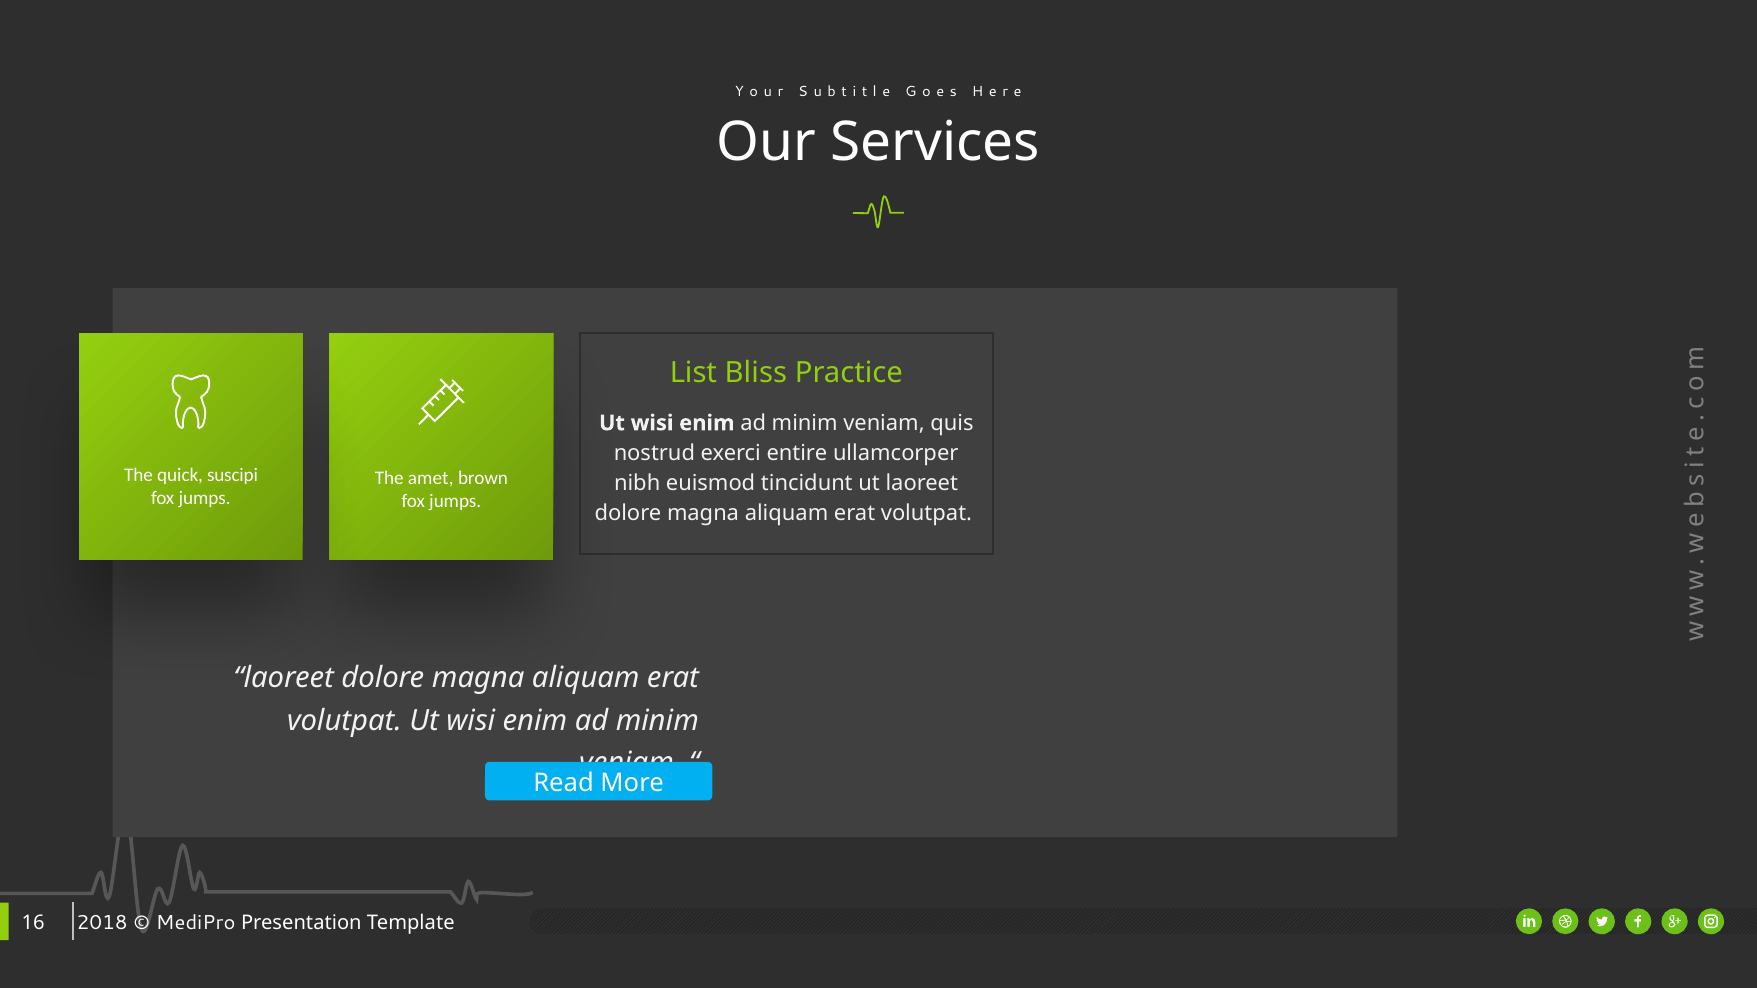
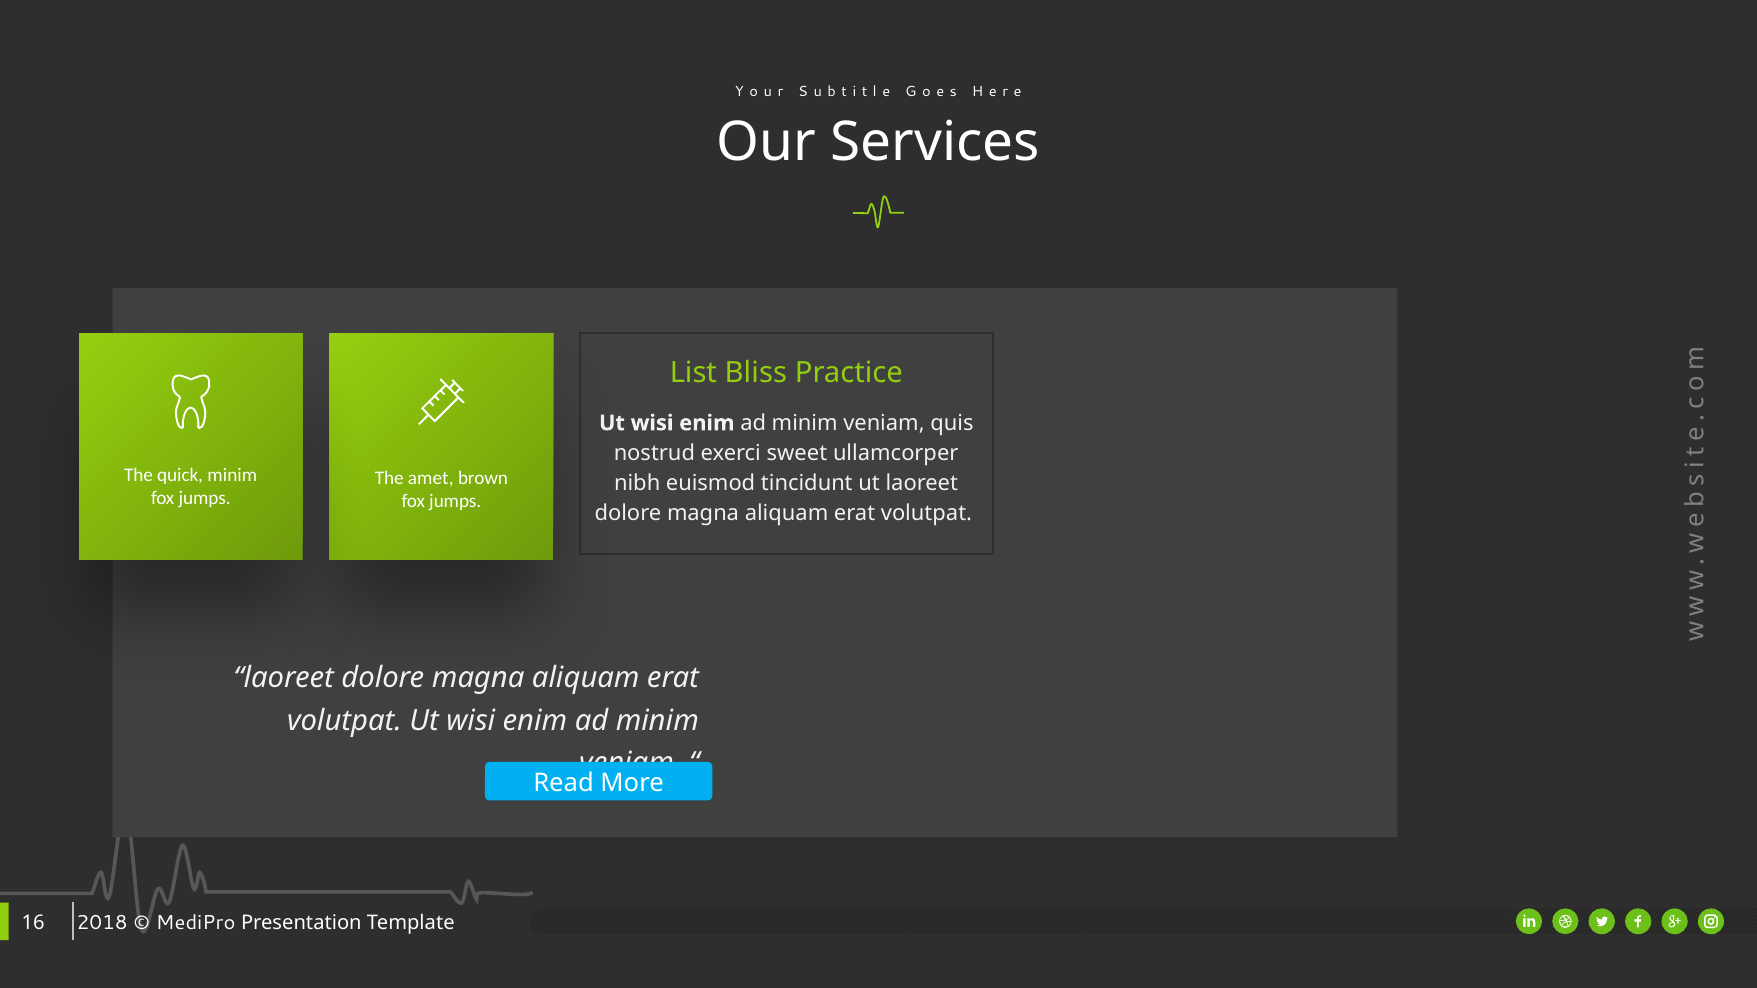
entire: entire -> sweet
quick suscipi: suscipi -> minim
